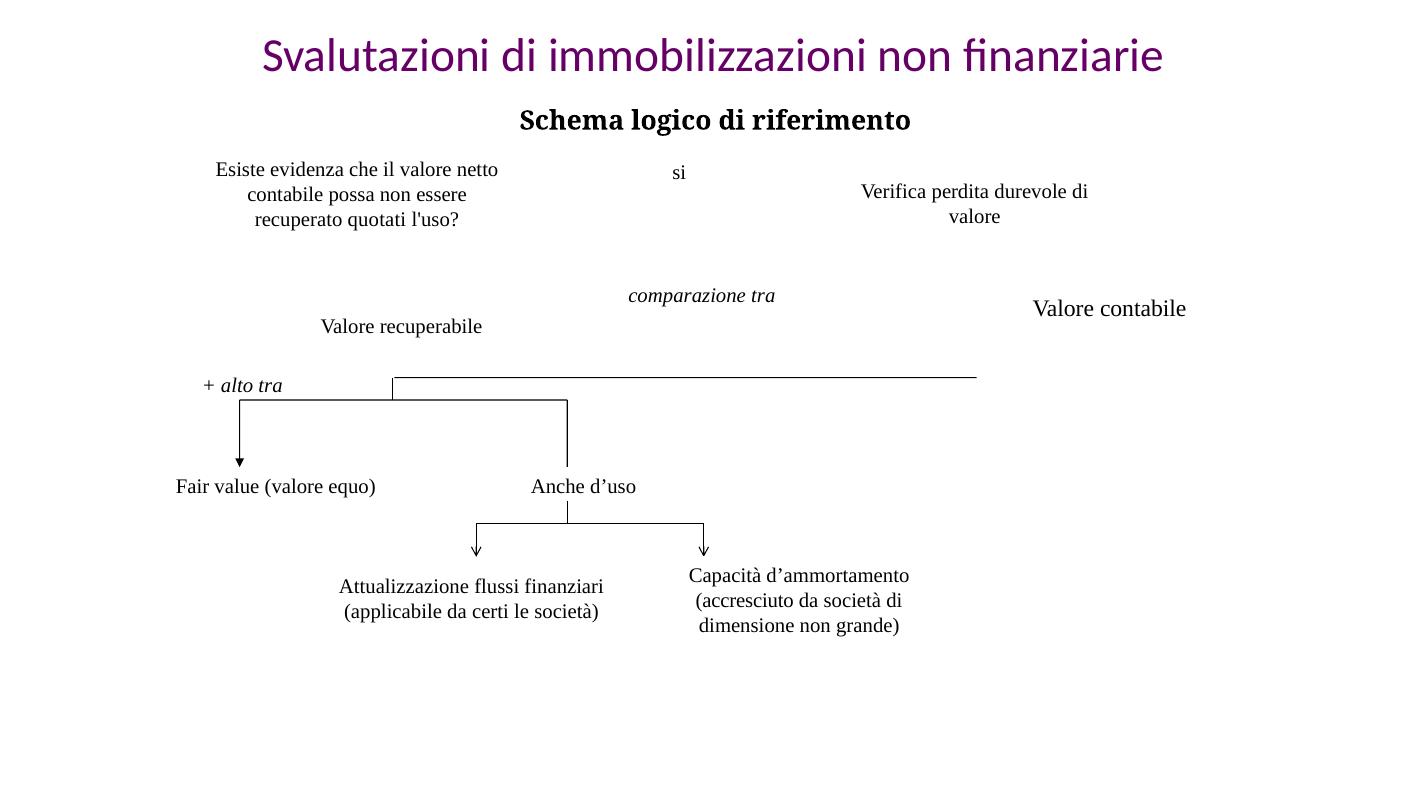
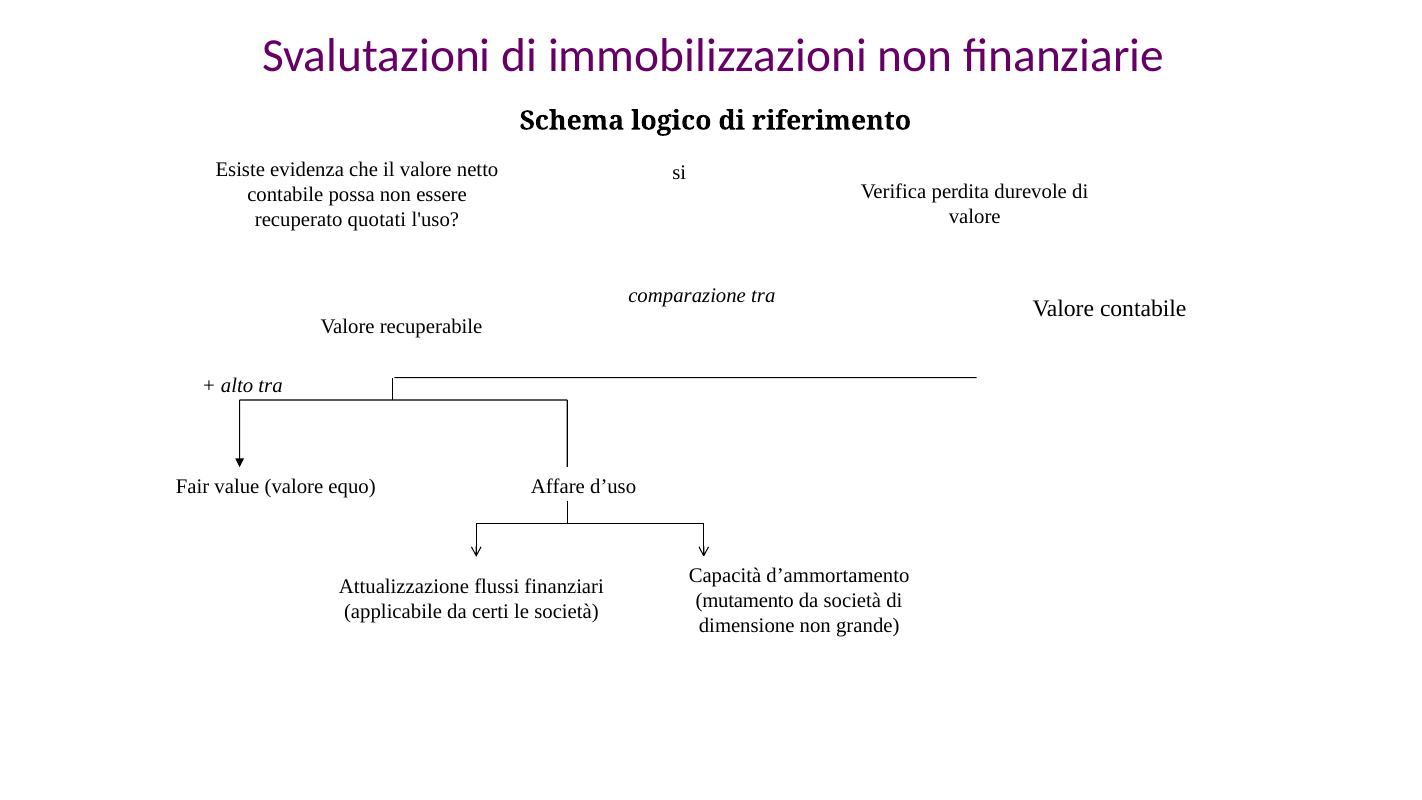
Anche: Anche -> Affare
accresciuto: accresciuto -> mutamento
